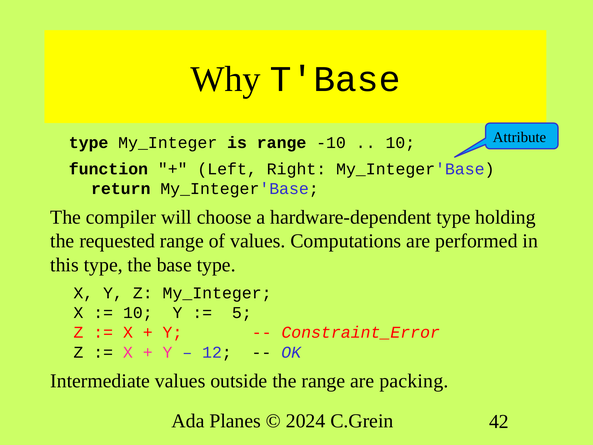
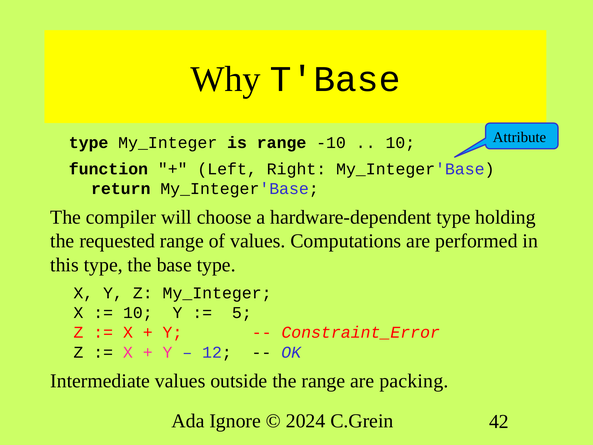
Planes: Planes -> Ignore
